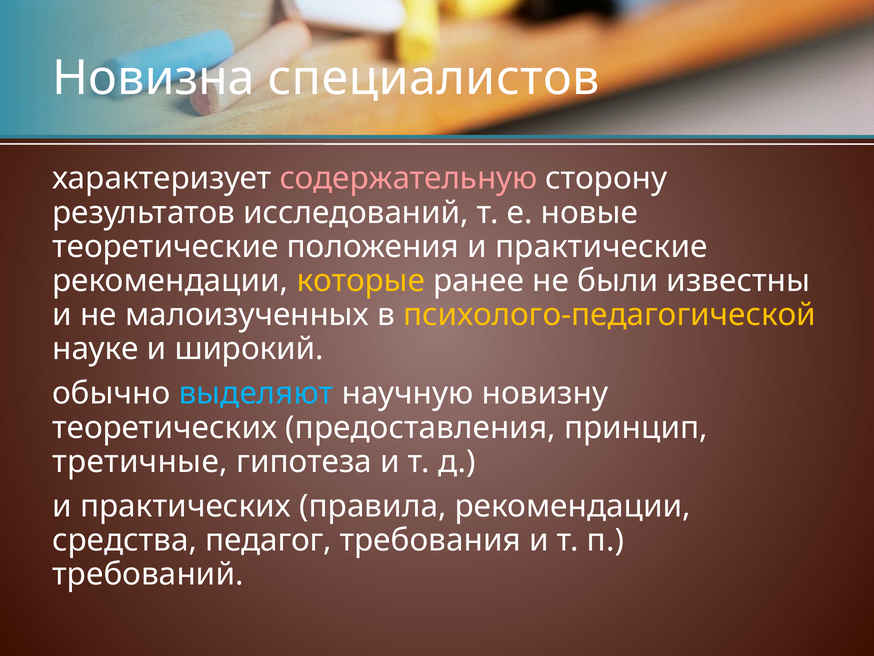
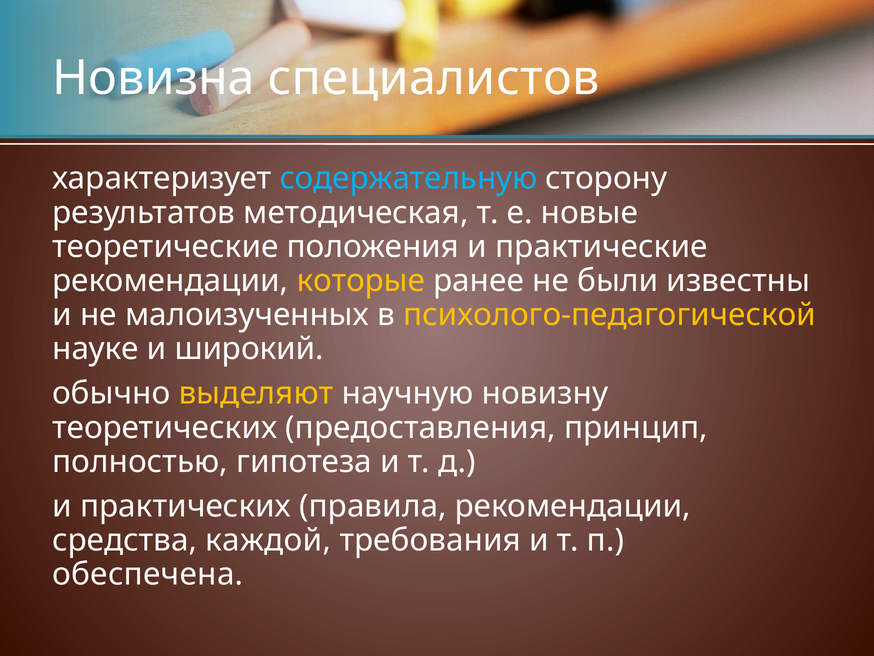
содержательную colour: pink -> light blue
исследований: исследований -> методическая
выделяют colour: light blue -> yellow
третичные: третичные -> полностью
педагог: педагог -> каждой
требований: требований -> обеспечена
